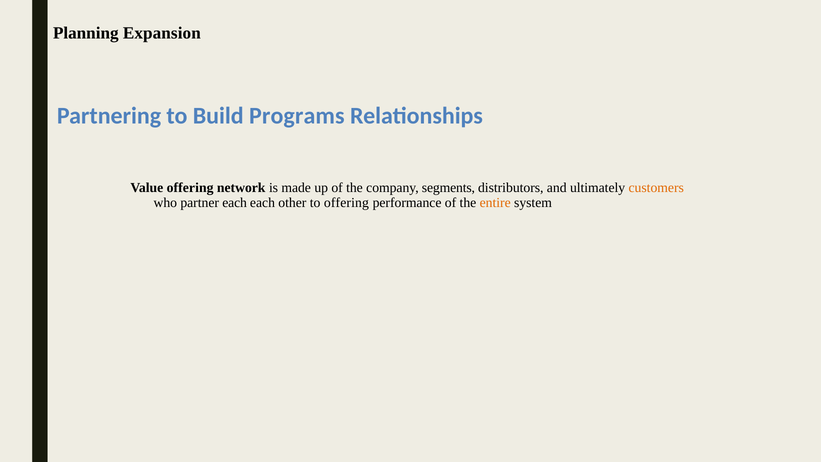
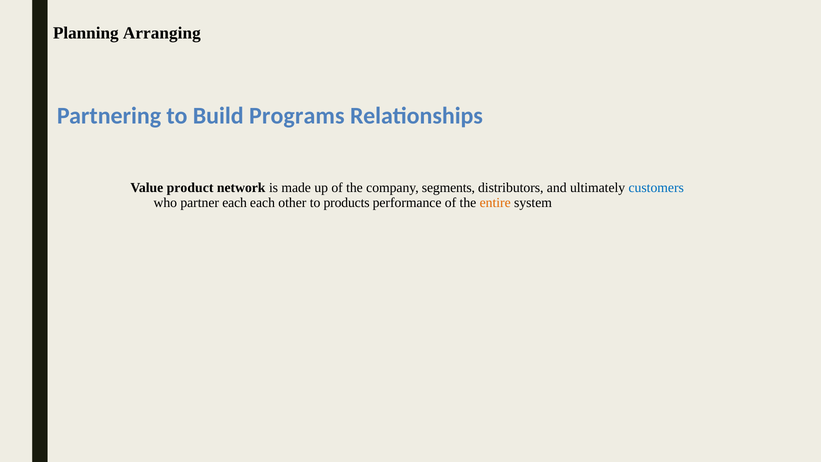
Expansion: Expansion -> Arranging
Value offering: offering -> product
customers colour: orange -> blue
to offering: offering -> products
